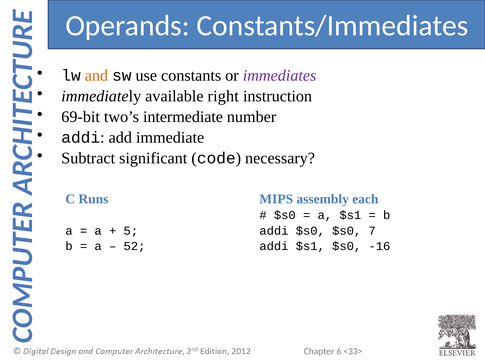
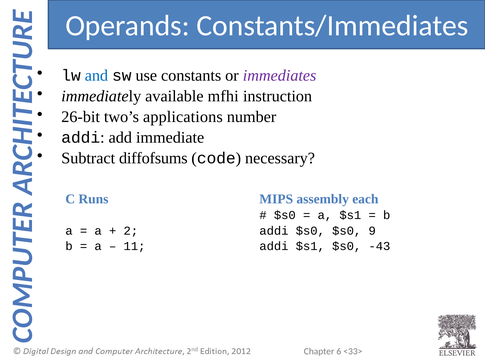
and colour: orange -> blue
right: right -> mfhi
69-bit: 69-bit -> 26-bit
intermediate: intermediate -> applications
significant: significant -> diffofsums
5: 5 -> 2
7: 7 -> 9
52: 52 -> 11
-16: -16 -> -43
